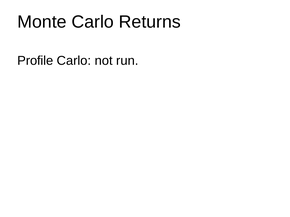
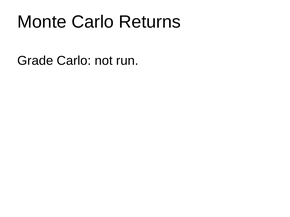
Profile: Profile -> Grade
